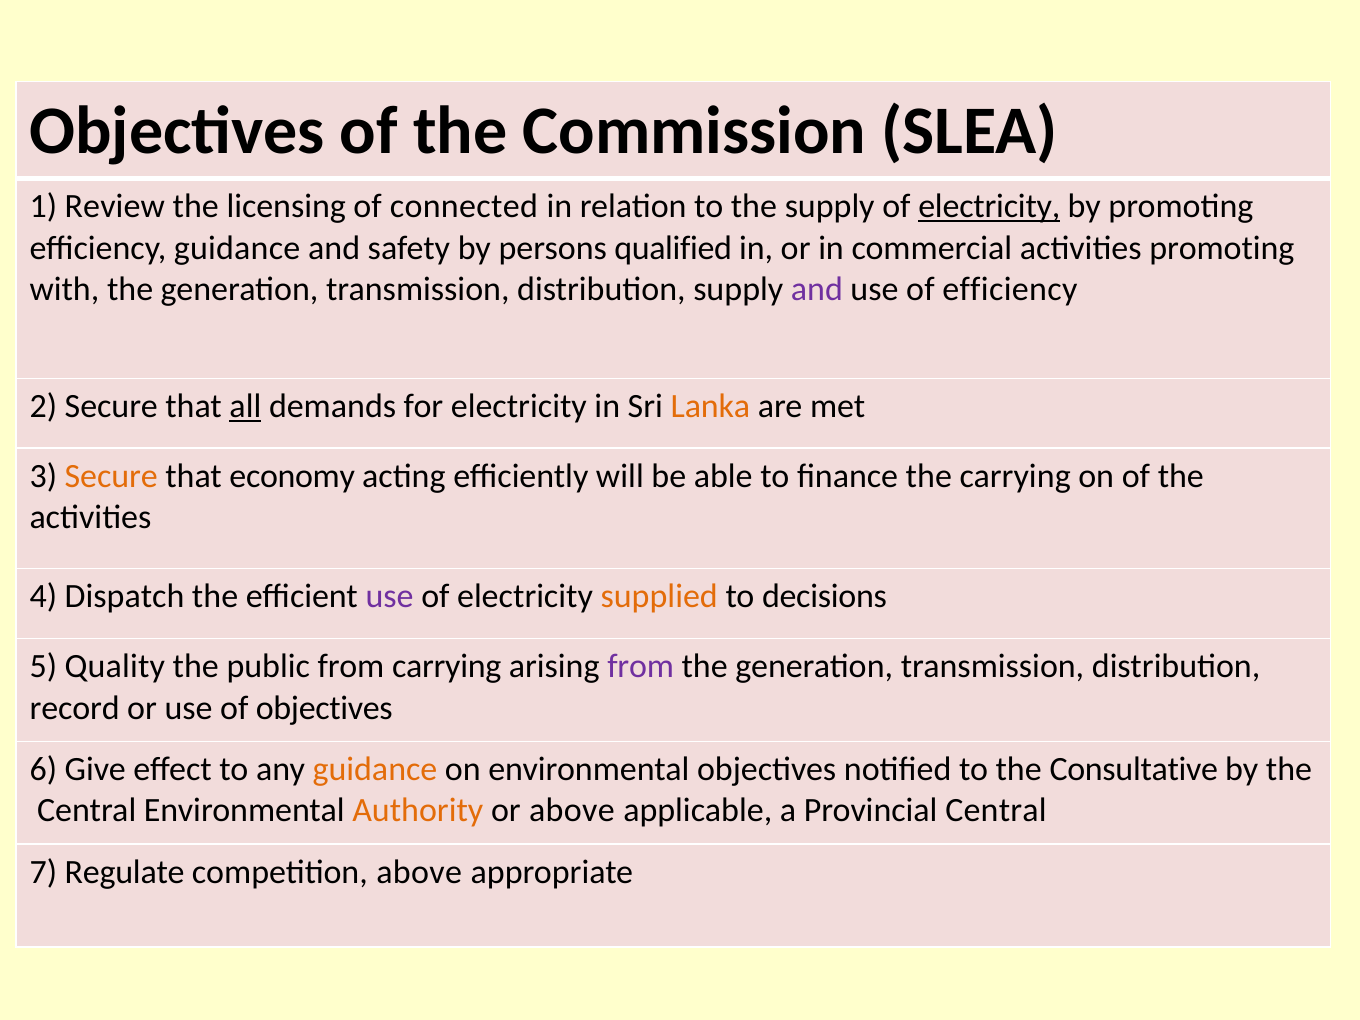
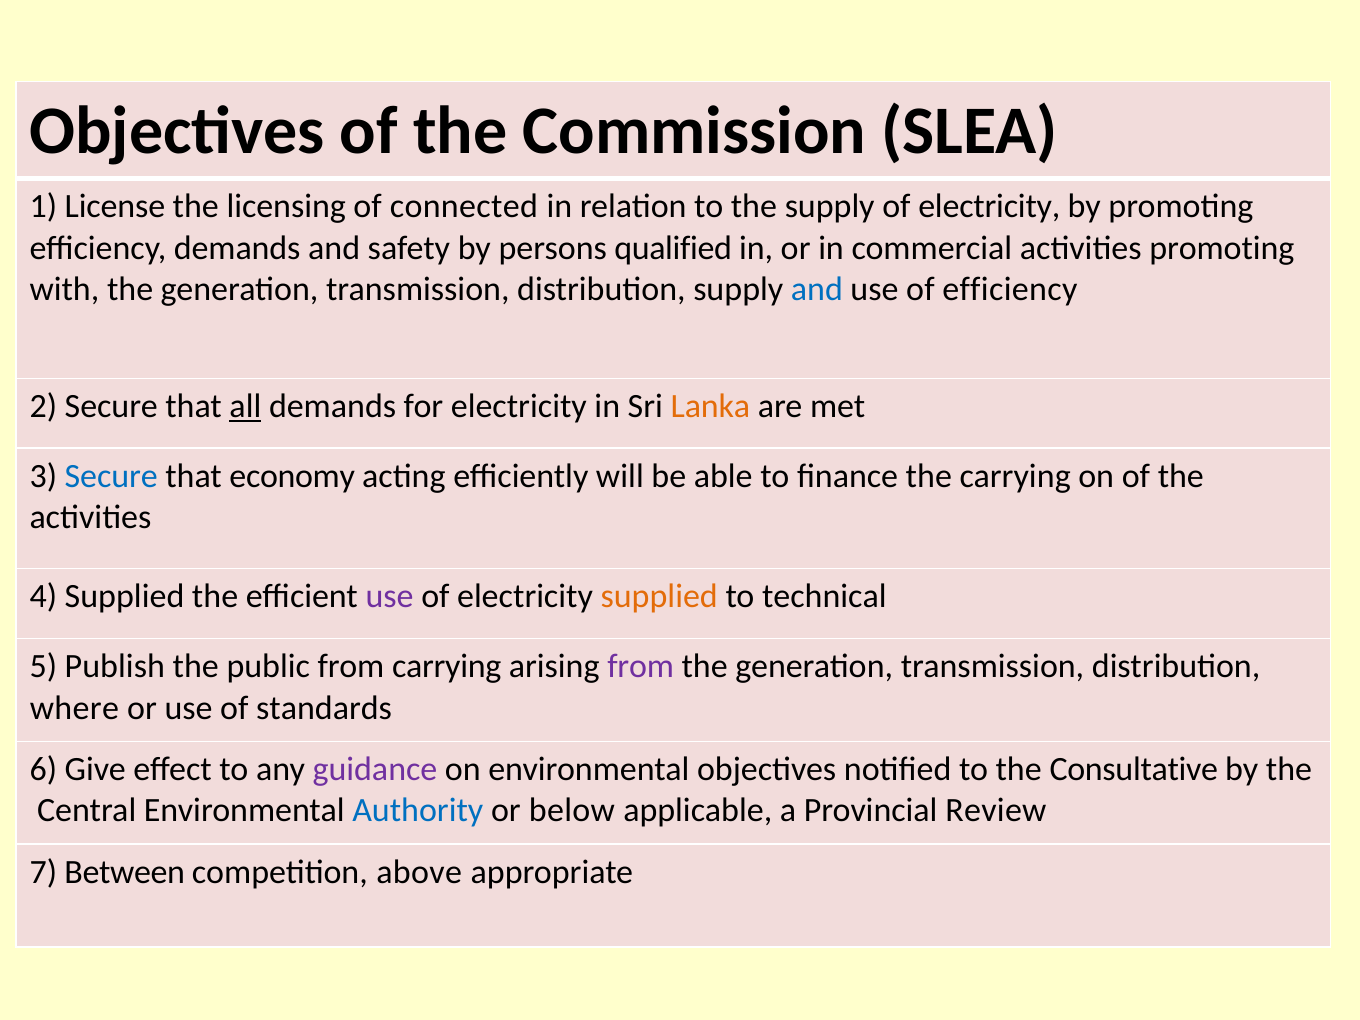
Review: Review -> License
electricity at (989, 206) underline: present -> none
efficiency guidance: guidance -> demands
and at (817, 289) colour: purple -> blue
Secure at (111, 476) colour: orange -> blue
4 Dispatch: Dispatch -> Supplied
decisions: decisions -> technical
Quality: Quality -> Publish
record: record -> where
of objectives: objectives -> standards
guidance at (375, 769) colour: orange -> purple
Authority colour: orange -> blue
or above: above -> below
Provincial Central: Central -> Review
Regulate: Regulate -> Between
